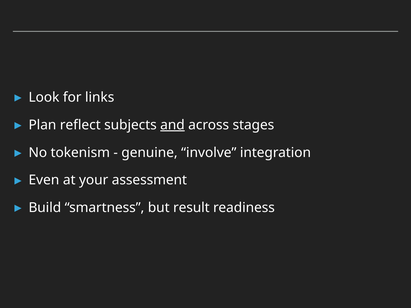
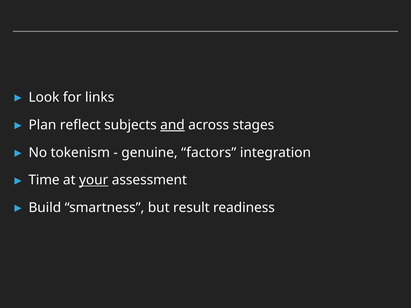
involve: involve -> factors
Even: Even -> Time
your underline: none -> present
